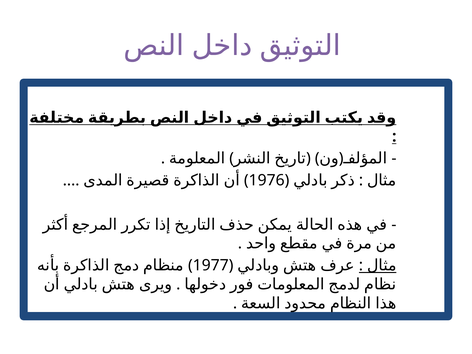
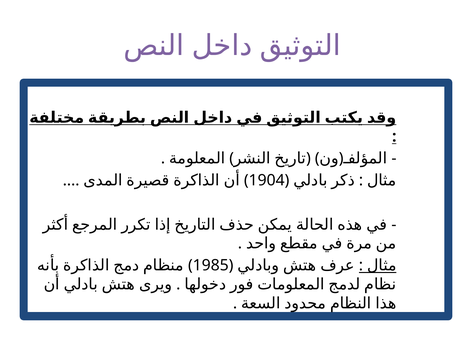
1976: 1976 -> 1904
1977: 1977 -> 1985
